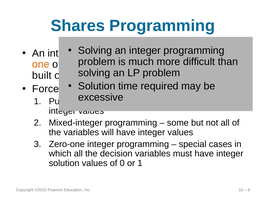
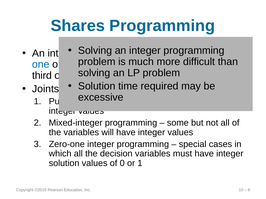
one at (41, 65) colour: orange -> blue
built: built -> third
Force: Force -> Joints
